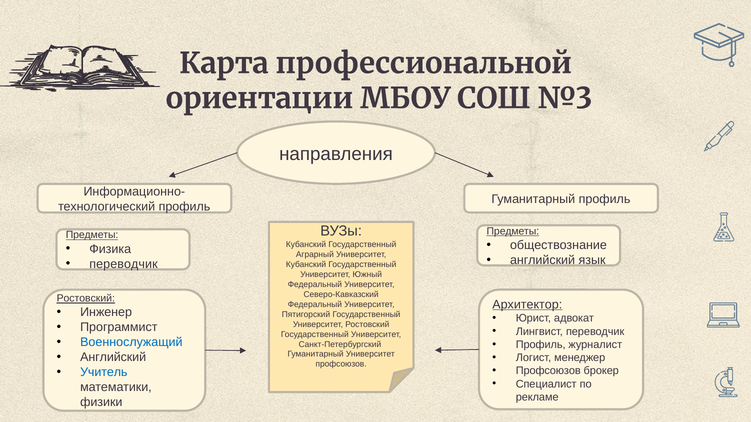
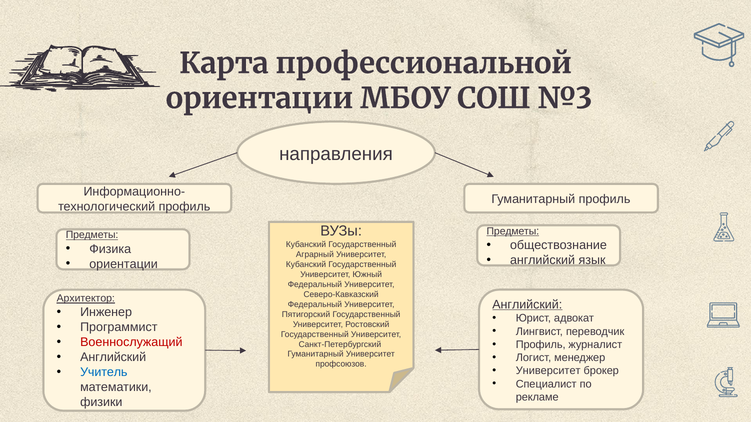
переводчик at (123, 264): переводчик -> ориентации
Ростовский at (86, 299): Ростовский -> Архитектор
Архитектор at (527, 305): Архитектор -> Английский
Военнослужащий colour: blue -> red
Профсоюзов at (548, 371): Профсоюзов -> Университет
